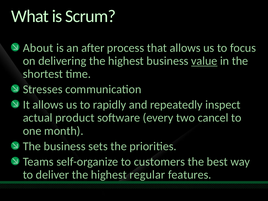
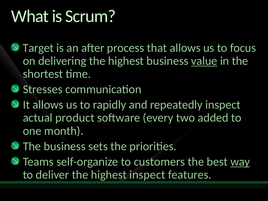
About: About -> Target
cancel: cancel -> added
way underline: none -> present
highest regular: regular -> inspect
